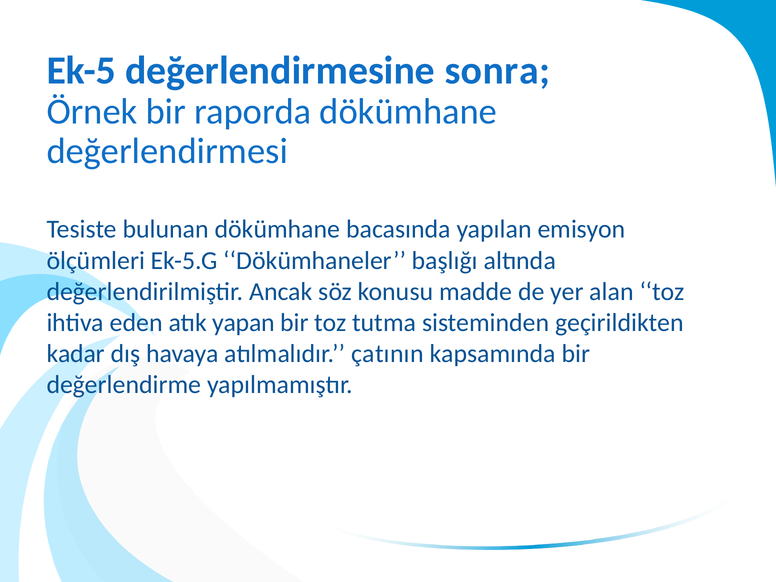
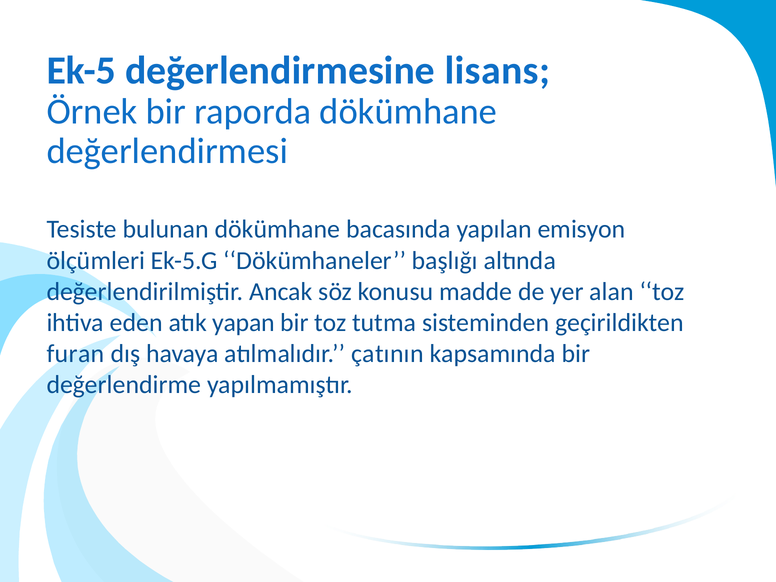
sonra: sonra -> lisans
kadar: kadar -> furan
